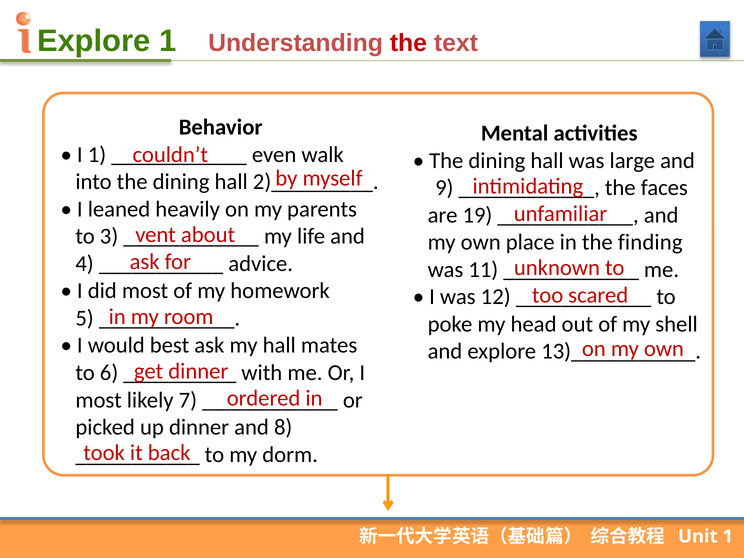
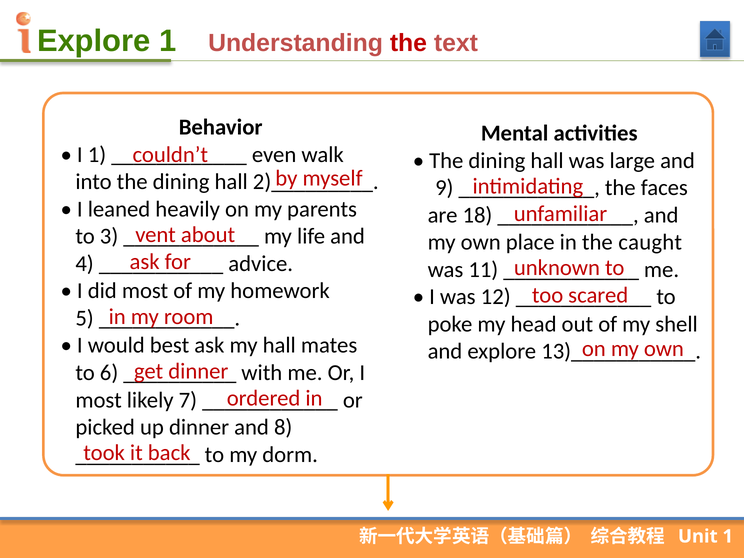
19: 19 -> 18
finding: finding -> caught
